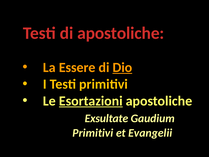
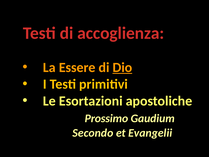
di apostoliche: apostoliche -> accoglienza
Esortazioni underline: present -> none
Exsultate: Exsultate -> Prossimo
Primitivi at (93, 133): Primitivi -> Secondo
